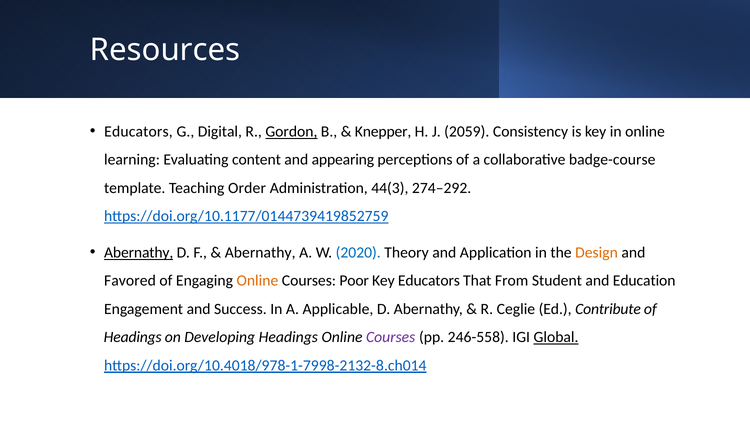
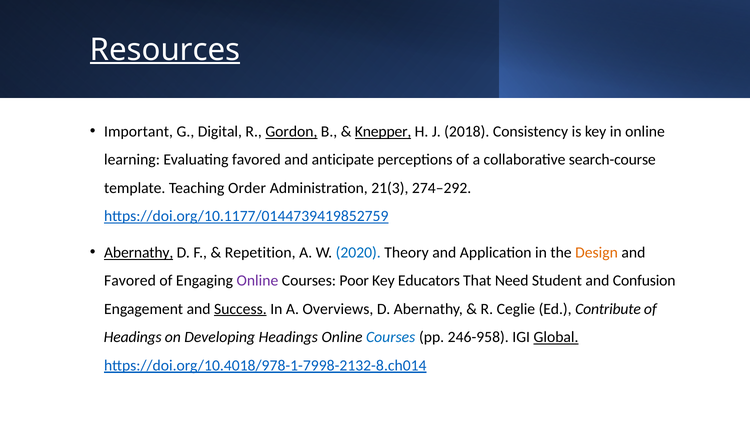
Resources underline: none -> present
Educators at (138, 132): Educators -> Important
Knepper underline: none -> present
2059: 2059 -> 2018
Evaluating content: content -> favored
appearing: appearing -> anticipate
badge-course: badge-course -> search-course
44(3: 44(3 -> 21(3
Abernathy at (260, 253): Abernathy -> Repetition
Online at (257, 281) colour: orange -> purple
From: From -> Need
Education: Education -> Confusion
Success underline: none -> present
Applicable: Applicable -> Overviews
Courses at (391, 337) colour: purple -> blue
246-558: 246-558 -> 246-958
